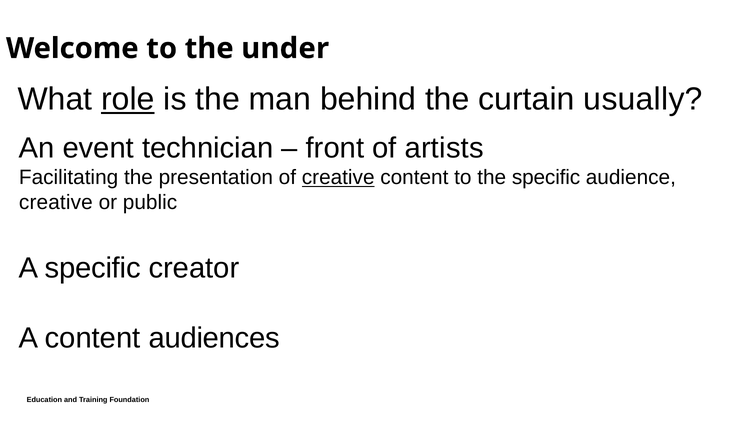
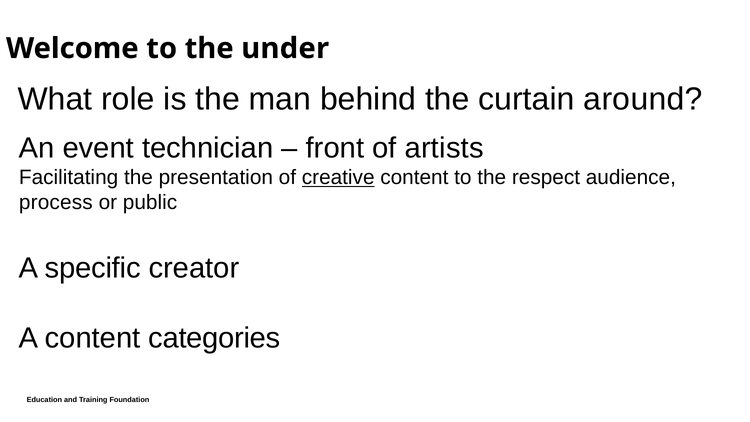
role underline: present -> none
usually: usually -> around
the specific: specific -> respect
creative at (56, 203): creative -> process
audiences: audiences -> categories
